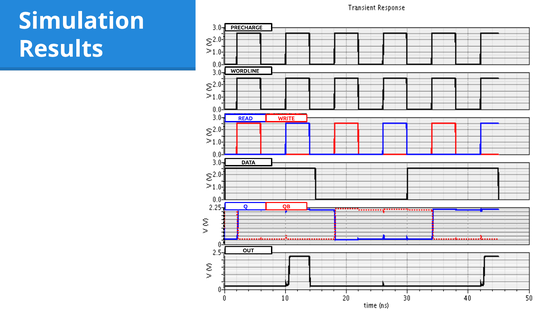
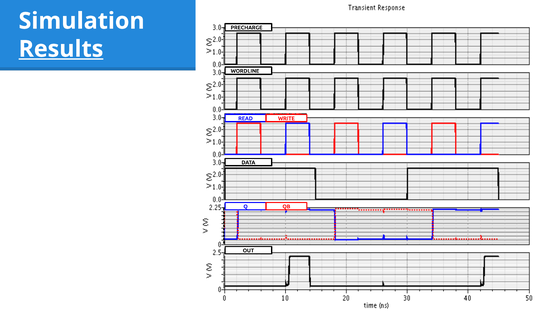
Results underline: none -> present
